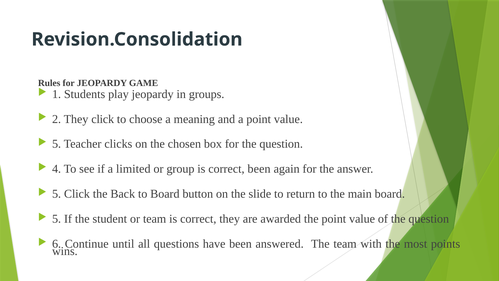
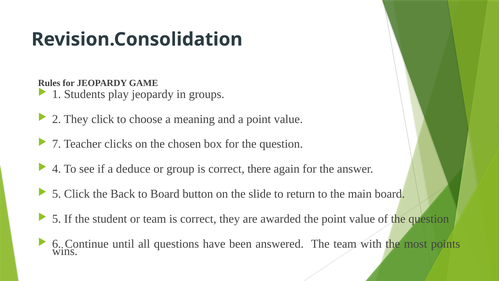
5 at (57, 144): 5 -> 7
limited: limited -> deduce
correct been: been -> there
